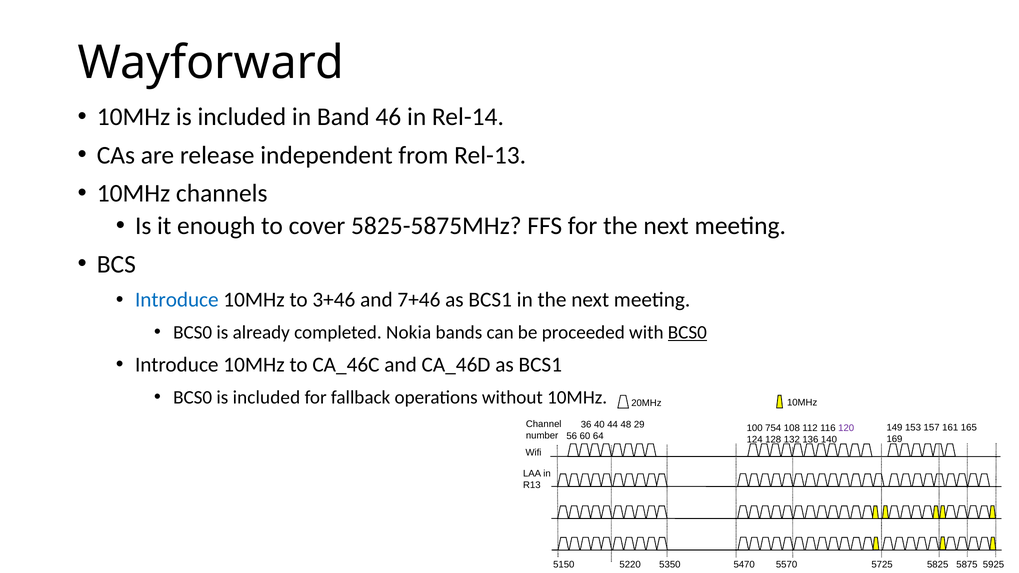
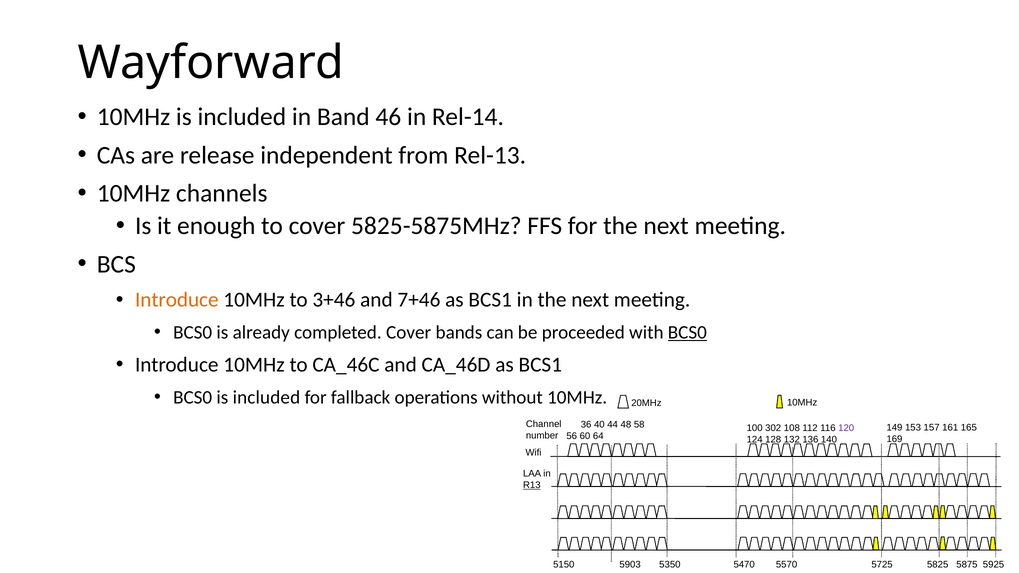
Introduce at (177, 300) colour: blue -> orange
completed Nokia: Nokia -> Cover
29: 29 -> 58
754: 754 -> 302
R13 underline: none -> present
5220: 5220 -> 5903
